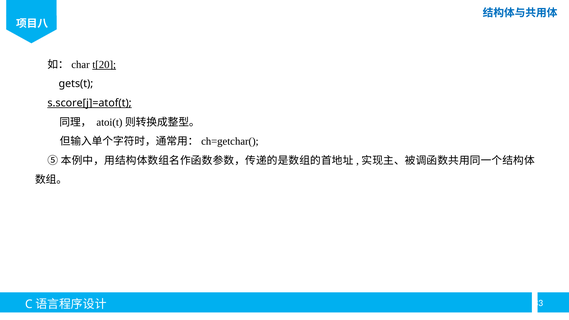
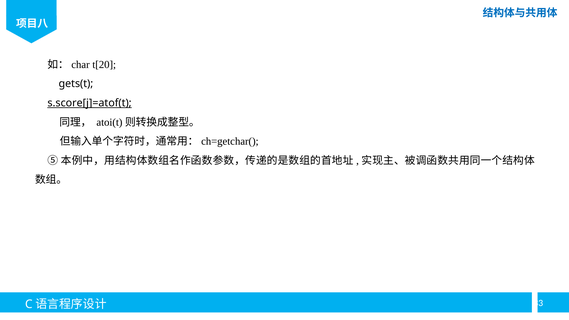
t[20 underline: present -> none
